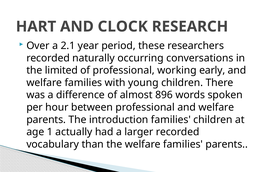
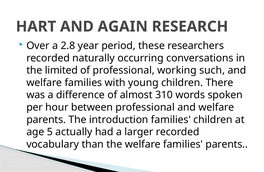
CLOCK: CLOCK -> AGAIN
2.1: 2.1 -> 2.8
early: early -> such
896: 896 -> 310
1: 1 -> 5
